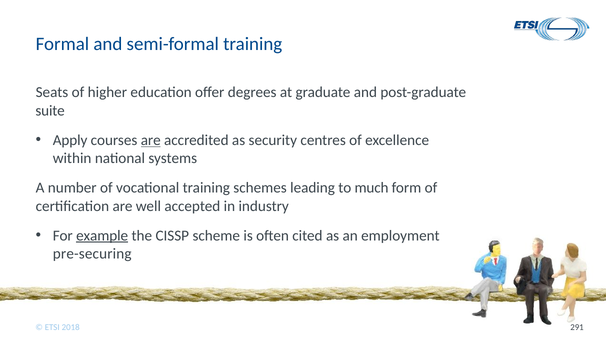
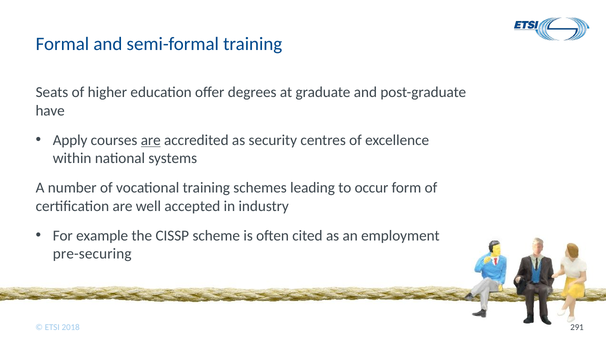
suite: suite -> have
much: much -> occur
example underline: present -> none
